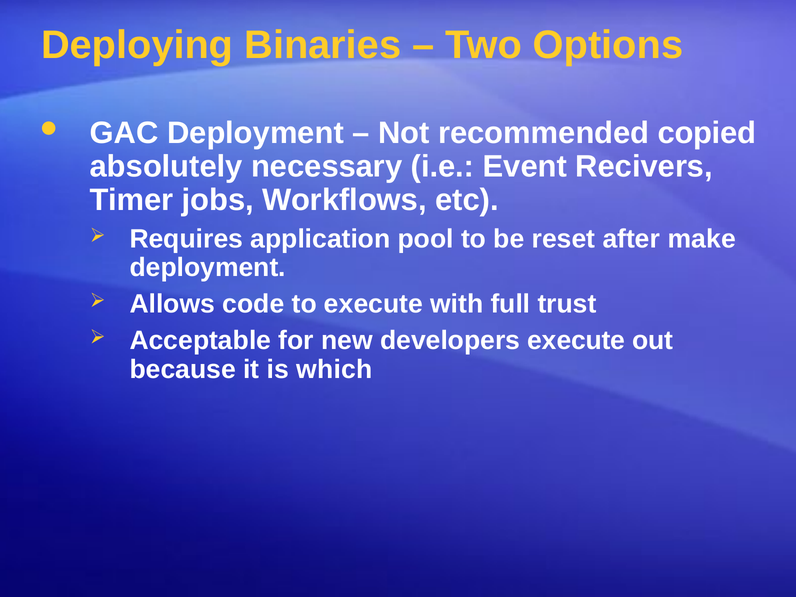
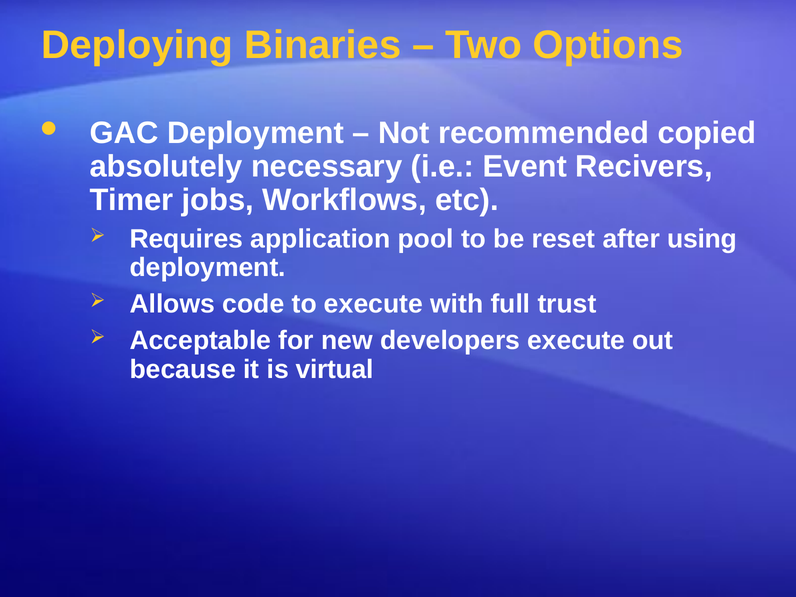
make: make -> using
which: which -> virtual
